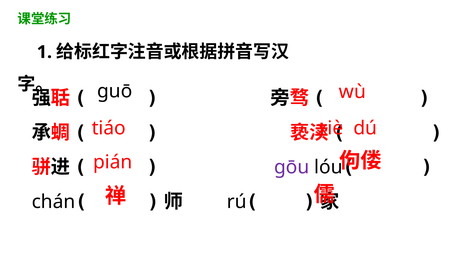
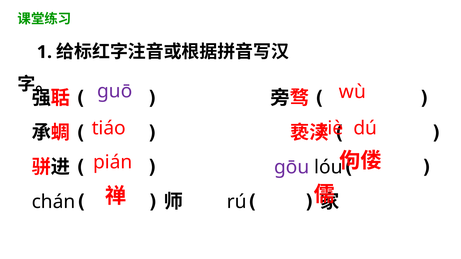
guō colour: black -> purple
